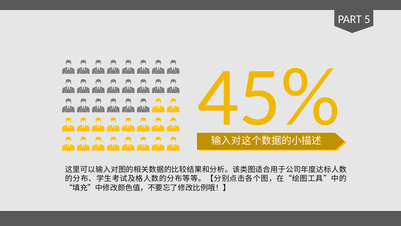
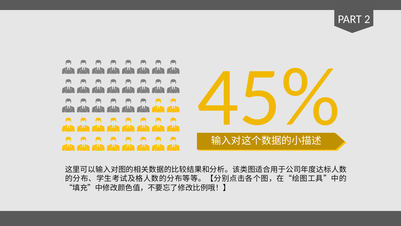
5: 5 -> 2
